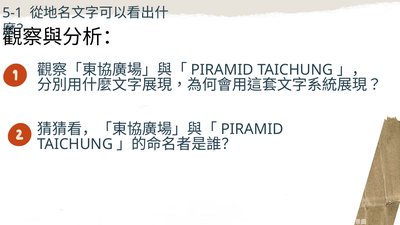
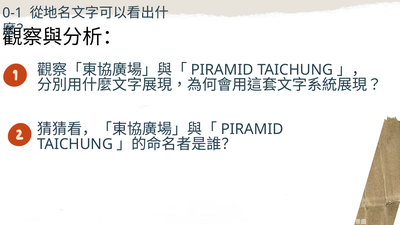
5-1: 5-1 -> 0-1
